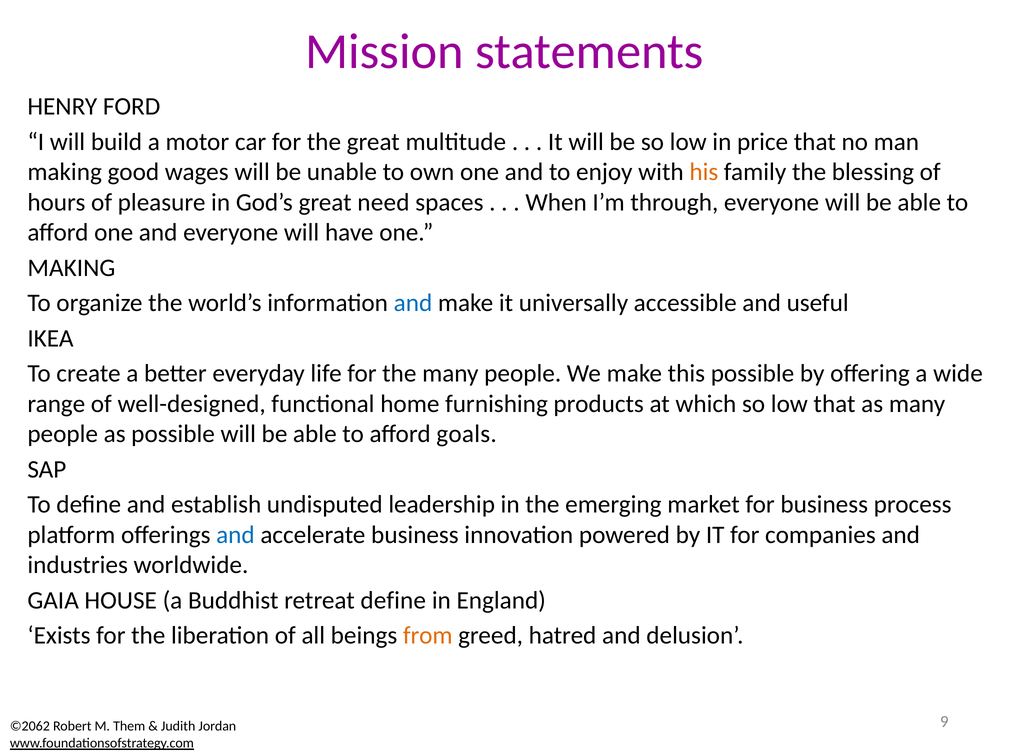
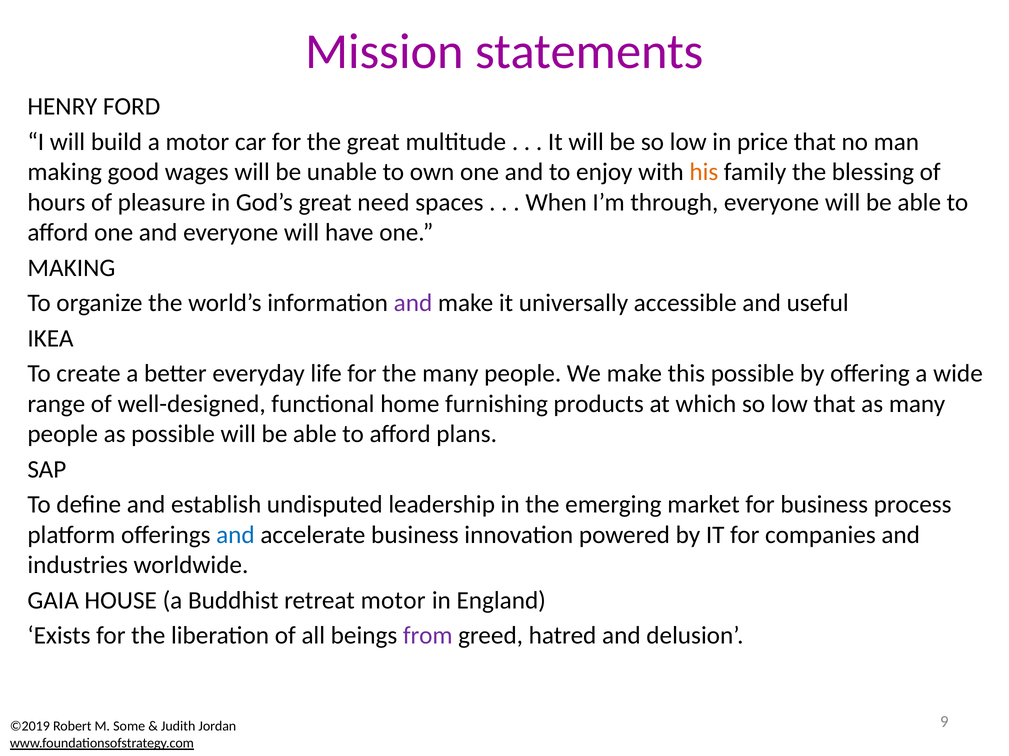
and at (413, 303) colour: blue -> purple
goals: goals -> plans
retreat define: define -> motor
from colour: orange -> purple
©2062: ©2062 -> ©2019
Them: Them -> Some
